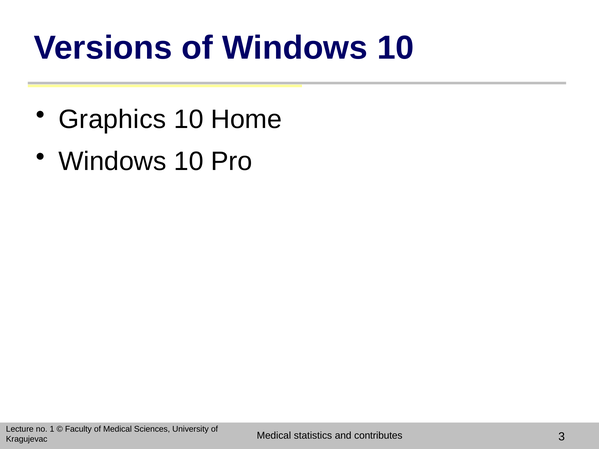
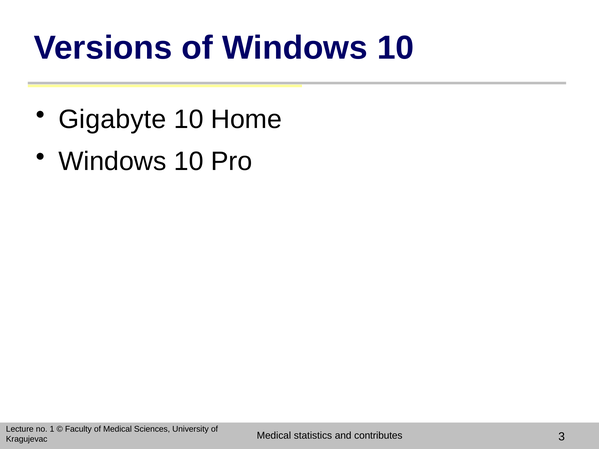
Graphics: Graphics -> Gigabyte
